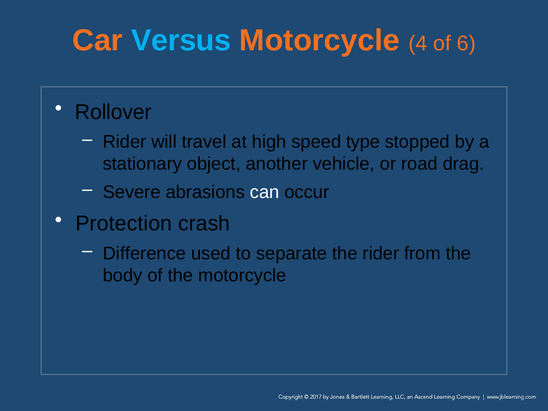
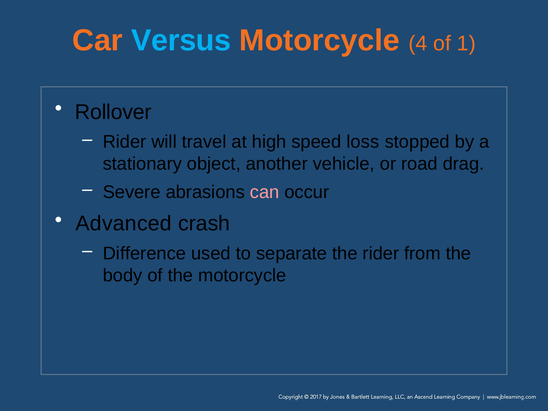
6: 6 -> 1
type: type -> loss
can colour: white -> pink
Protection: Protection -> Advanced
